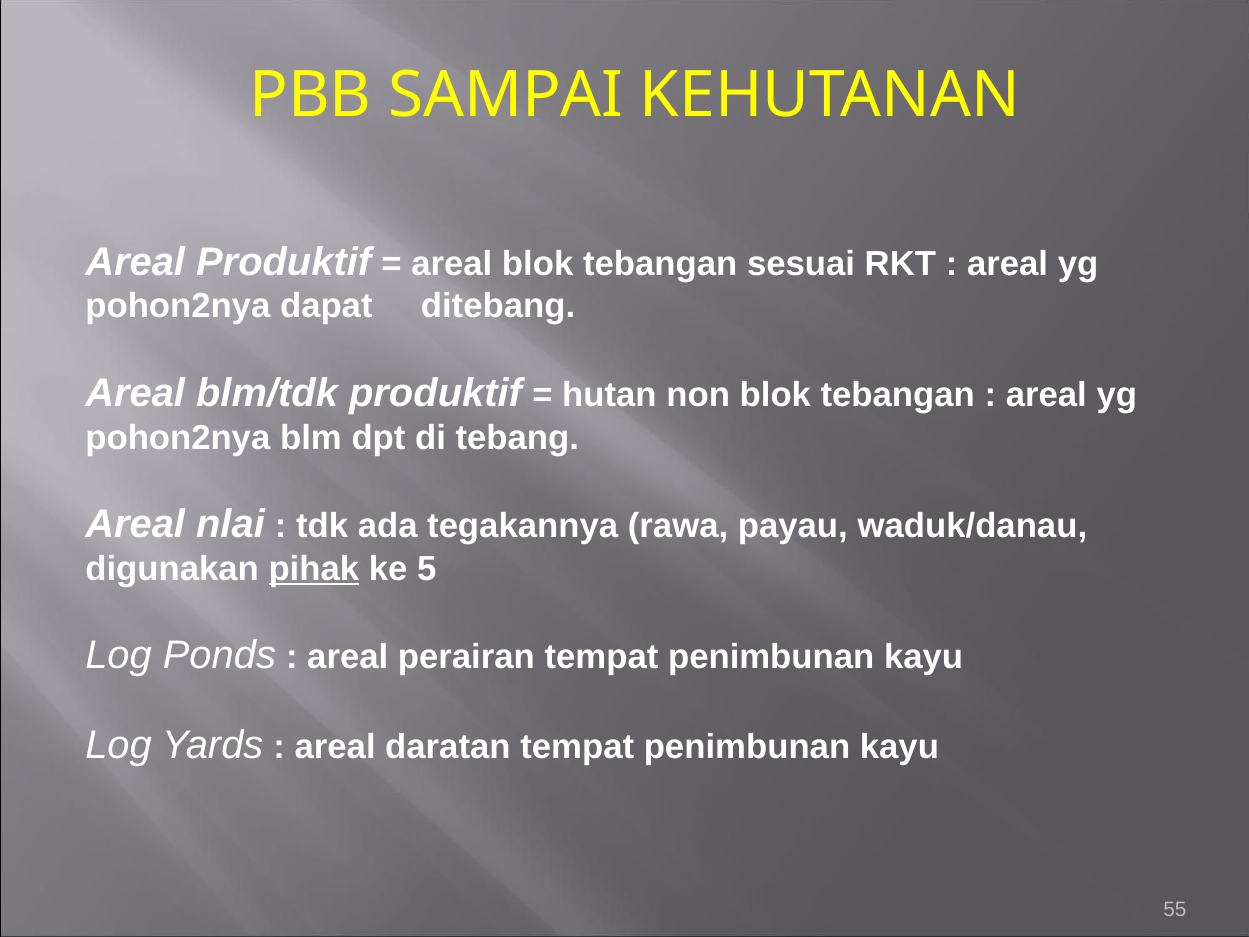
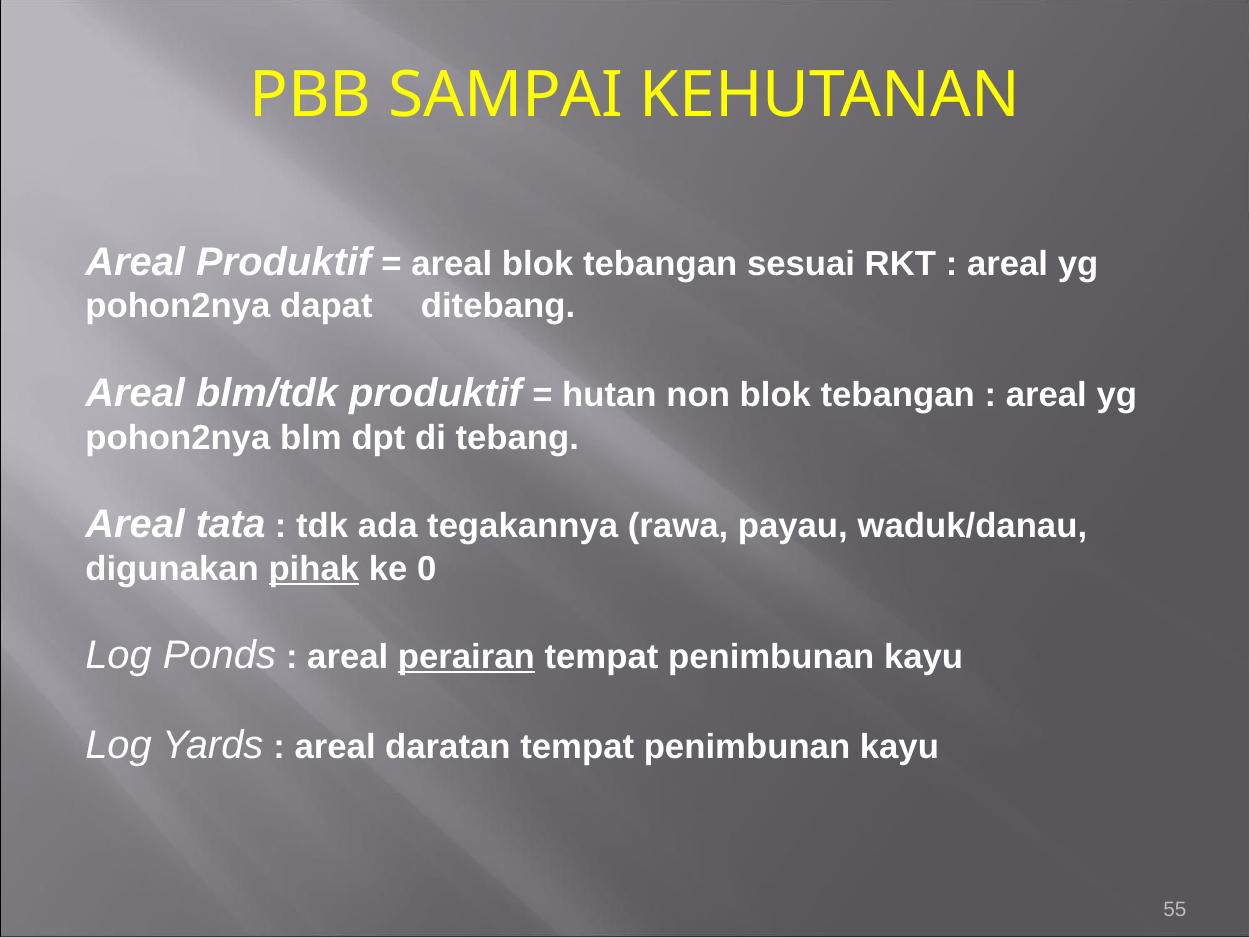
nlai: nlai -> tata
5: 5 -> 0
perairan underline: none -> present
